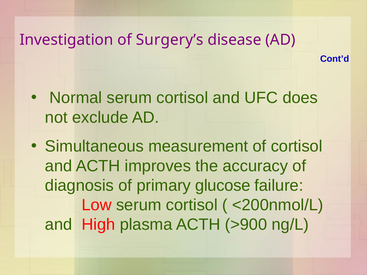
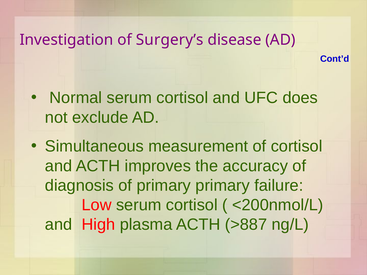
primary glucose: glucose -> primary
>900: >900 -> >887
